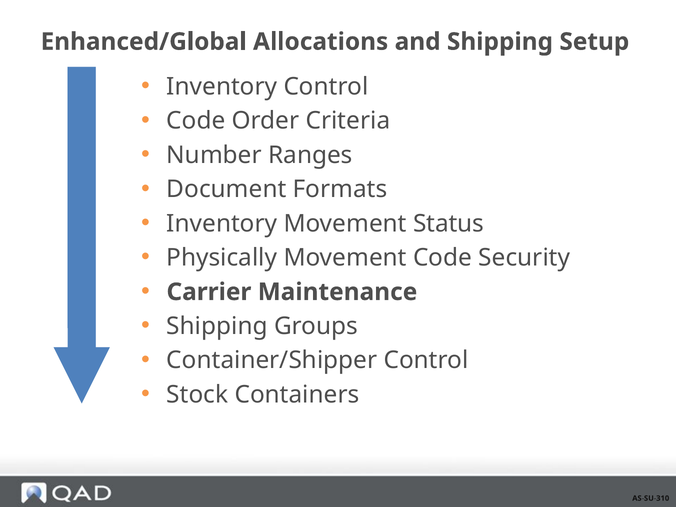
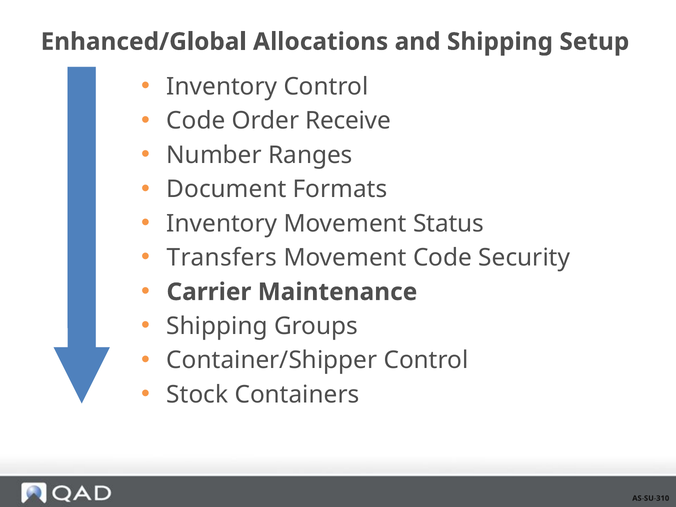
Criteria: Criteria -> Receive
Physically: Physically -> Transfers
